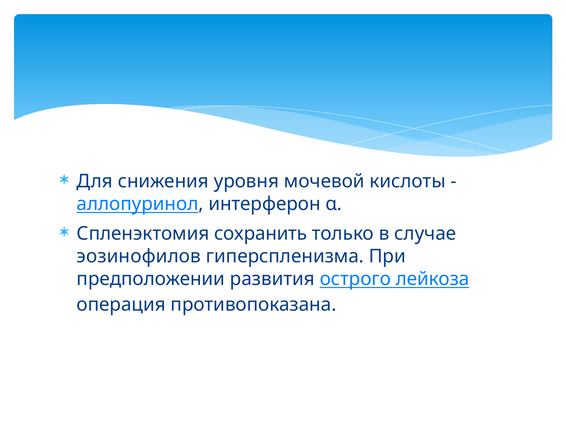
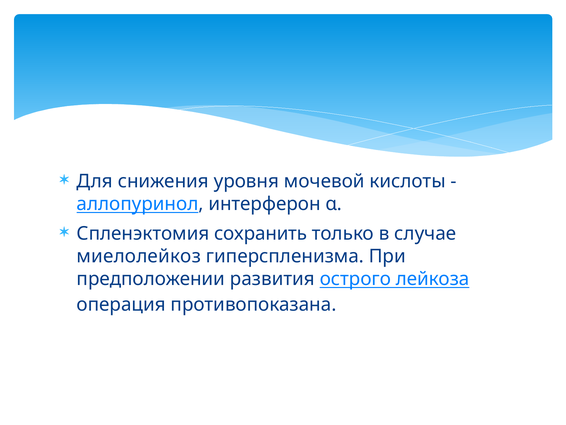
эозинофилов: эозинофилов -> миелолейкоз
